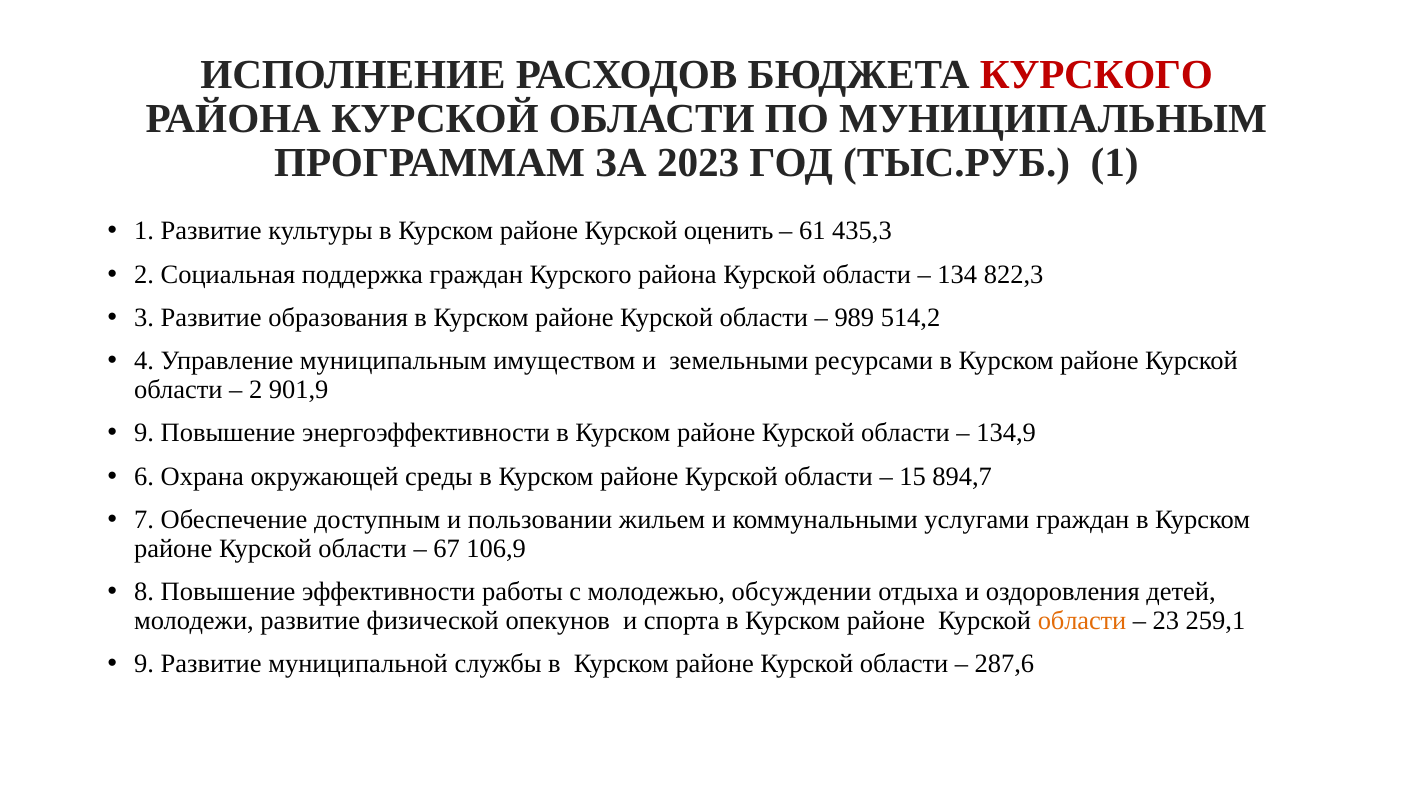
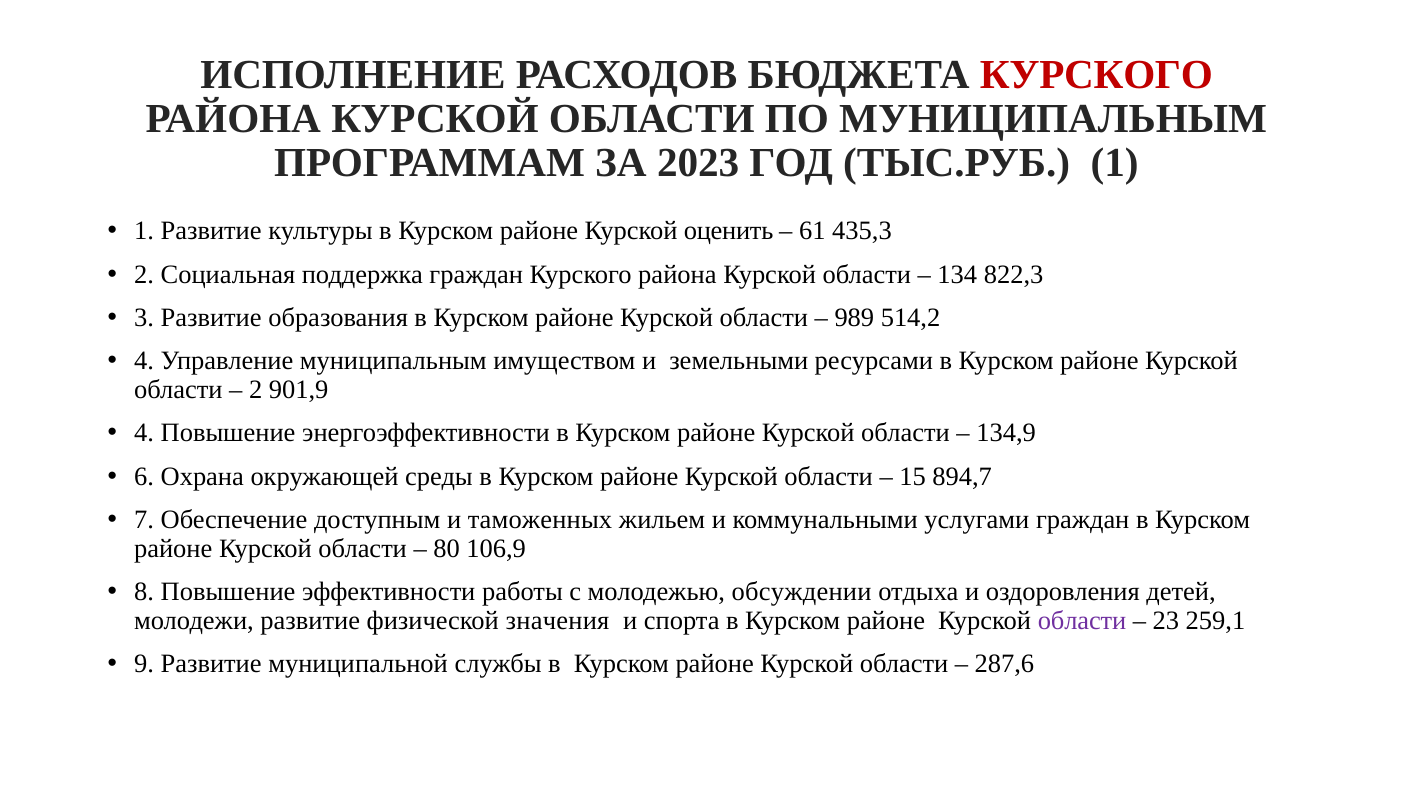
9 at (144, 433): 9 -> 4
пользовании: пользовании -> таможенных
67: 67 -> 80
опекунов: опекунов -> значения
области at (1082, 620) colour: orange -> purple
